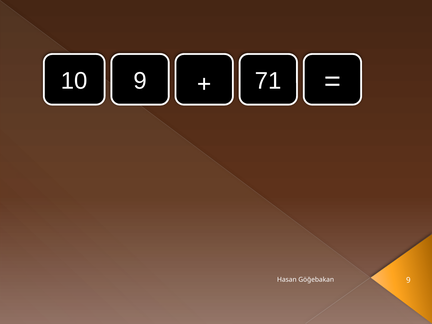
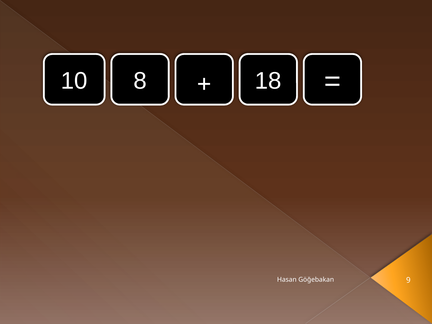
10 9: 9 -> 8
71: 71 -> 18
